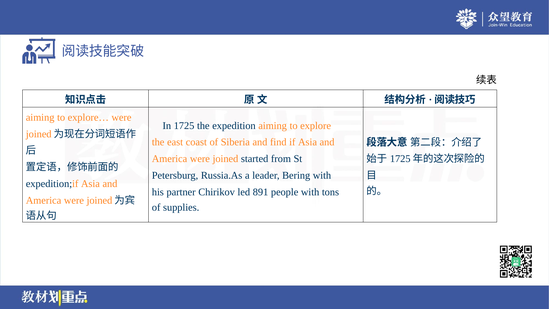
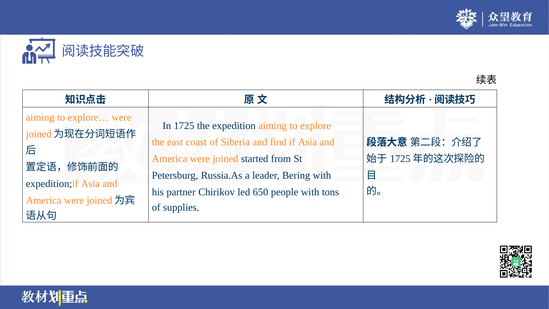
891: 891 -> 650
